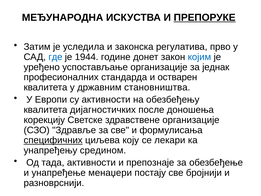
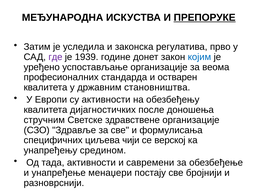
где colour: blue -> purple
1944: 1944 -> 1939
једнак: једнак -> веома
корекцију: корекцију -> стручним
специфичних underline: present -> none
коју: коју -> чији
лекари: лекари -> верској
препознаје: препознаје -> савремени
